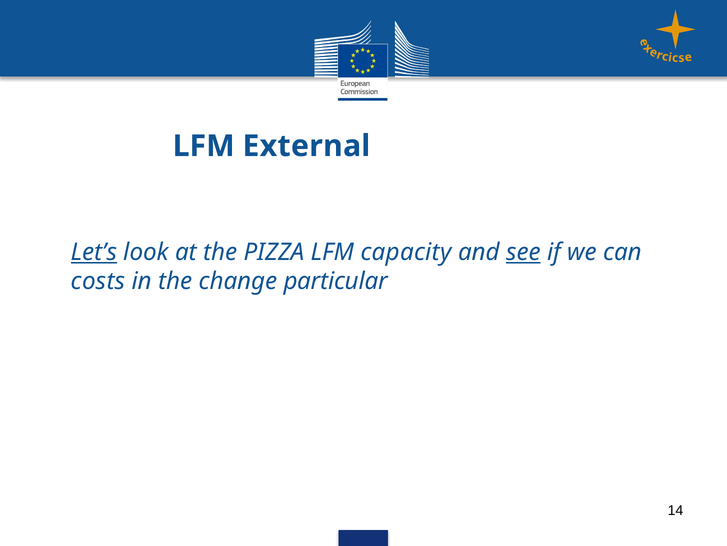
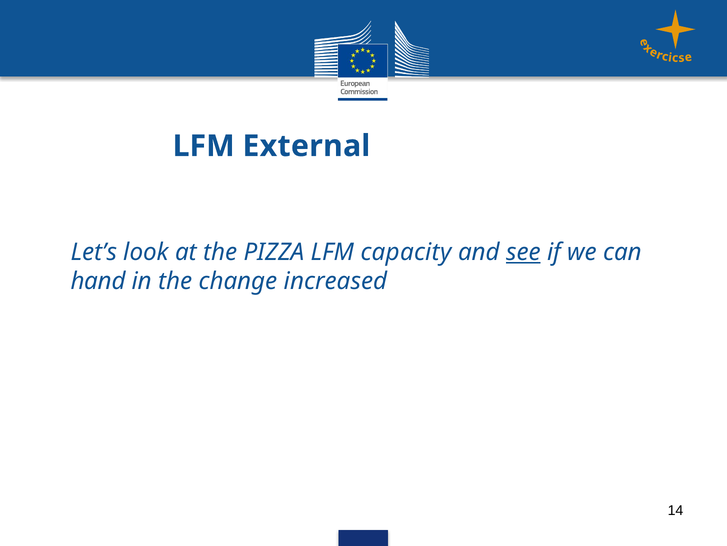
Let’s underline: present -> none
costs: costs -> hand
particular: particular -> increased
